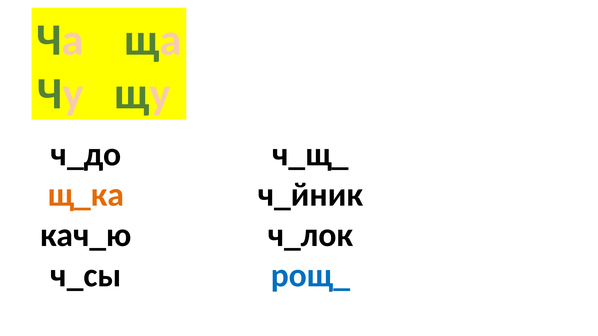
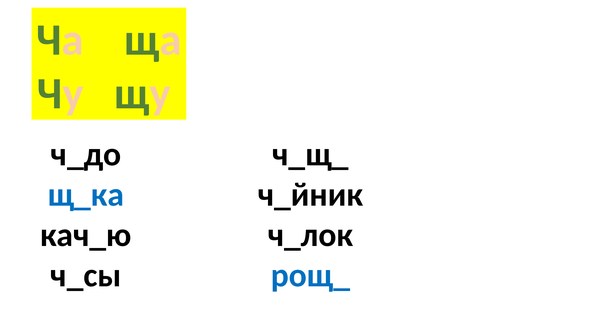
щ_ка colour: orange -> blue
